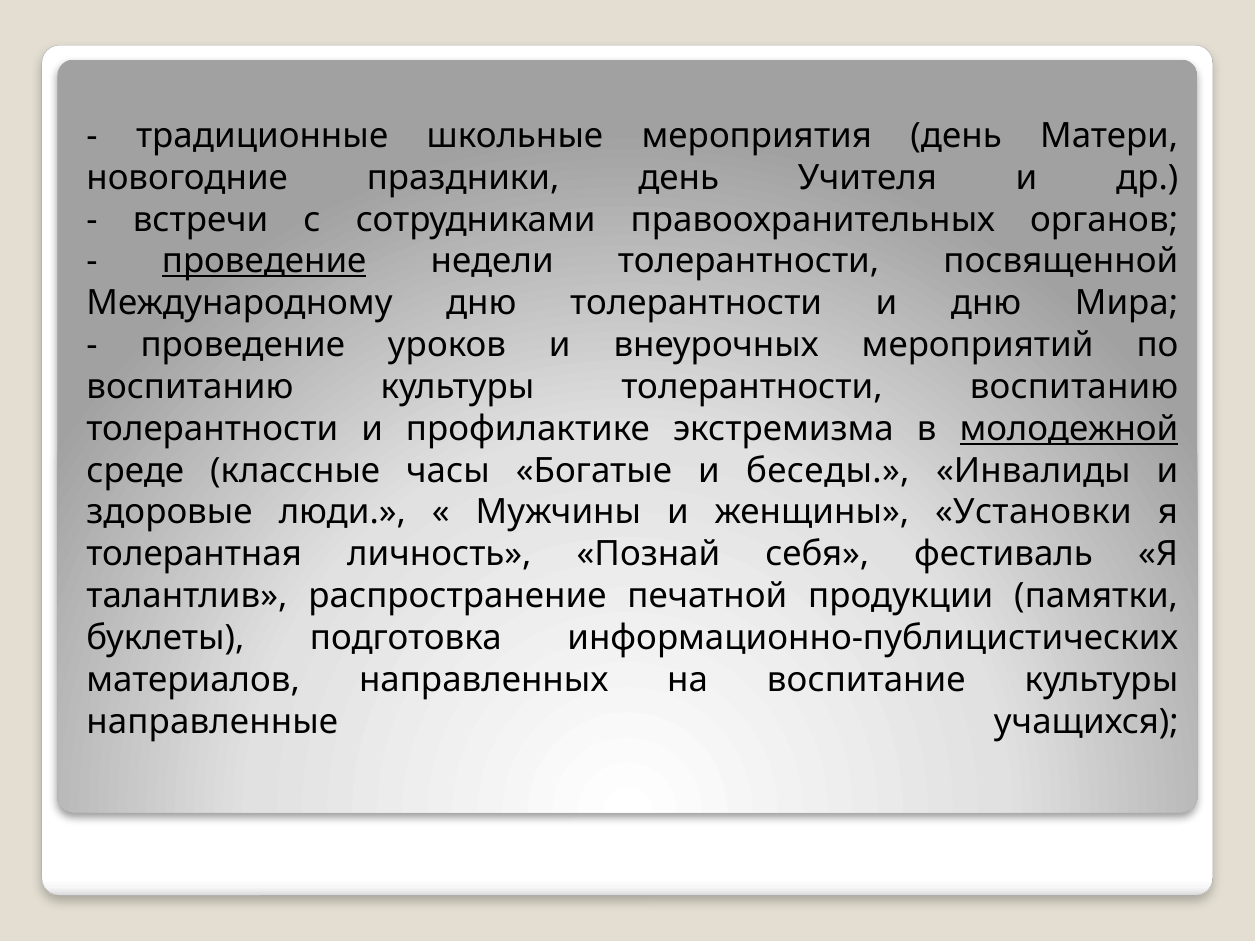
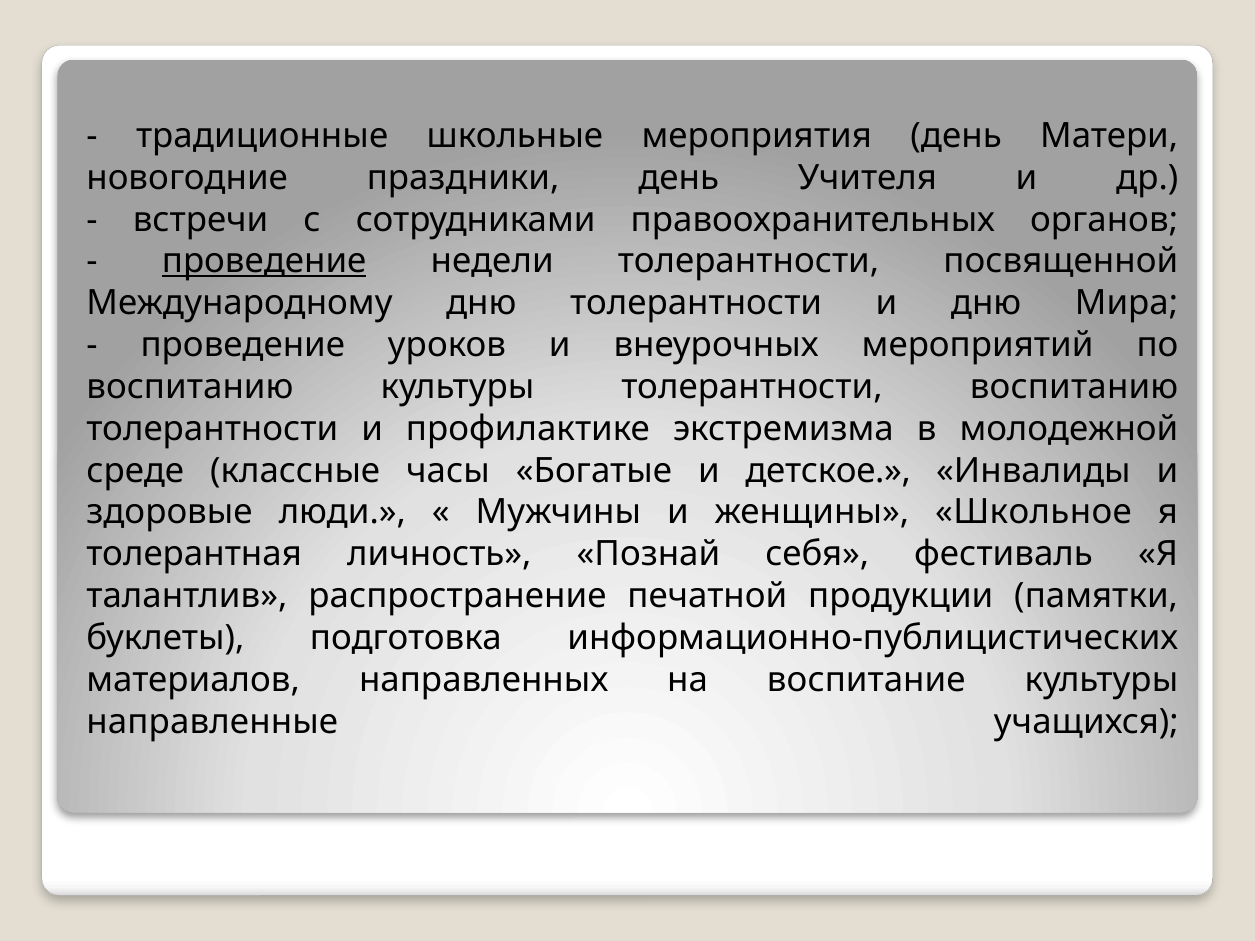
молодежной underline: present -> none
беседы: беседы -> детское
Установки: Установки -> Школьное
